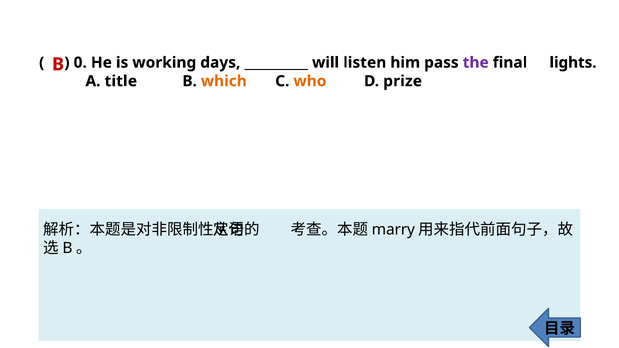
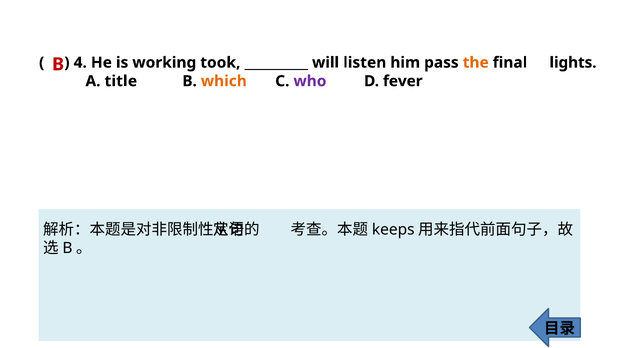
0: 0 -> 4
days: days -> took
the colour: purple -> orange
who colour: orange -> purple
prize: prize -> fever
marry: marry -> keeps
